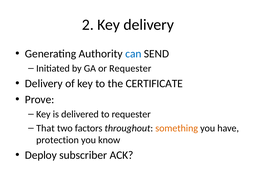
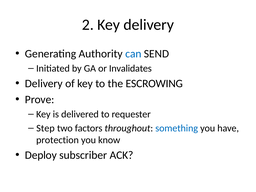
or Requester: Requester -> Invalidates
CERTIFICATE: CERTIFICATE -> ESCROWING
That: That -> Step
something colour: orange -> blue
